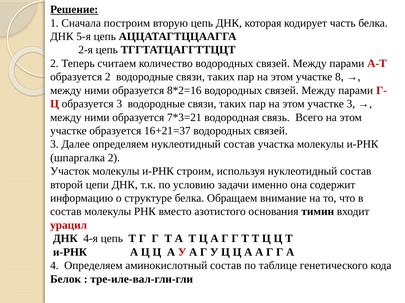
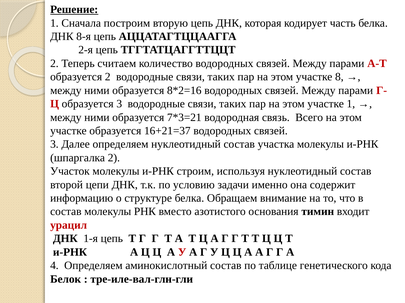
5-я: 5-я -> 8-я
участке 3: 3 -> 1
4-я: 4-я -> 1-я
